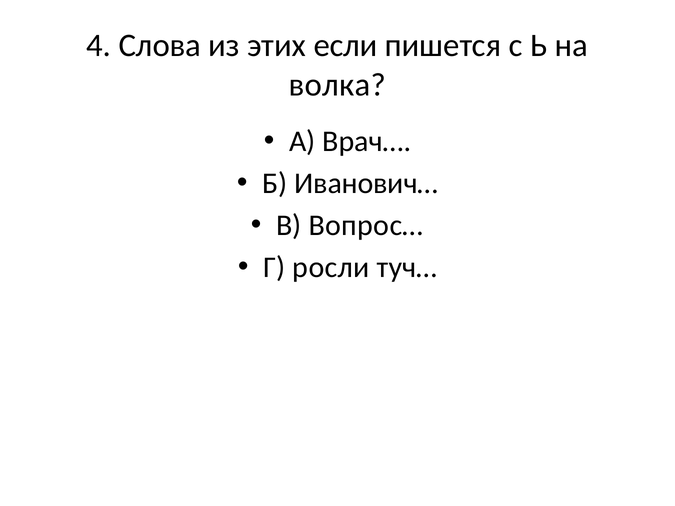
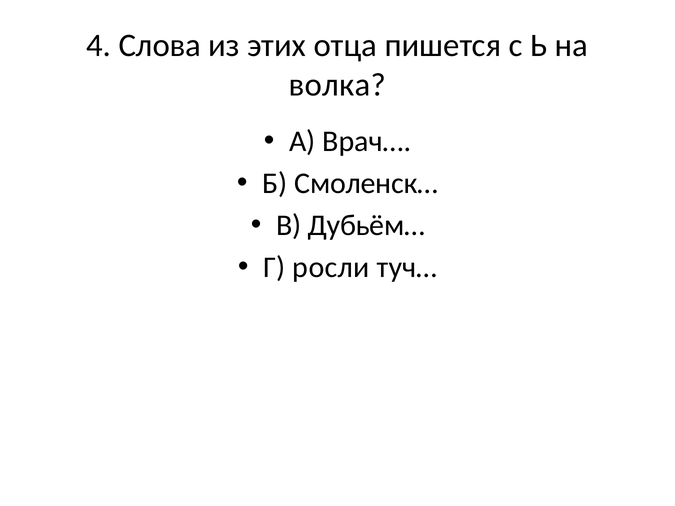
если: если -> отца
Иванович…: Иванович… -> Смоленск…
Вопрос…: Вопрос… -> Дубьём…
